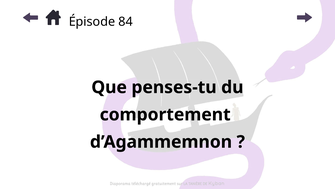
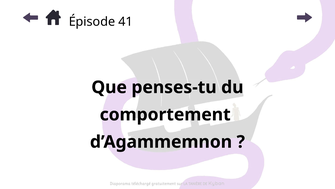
84: 84 -> 41
